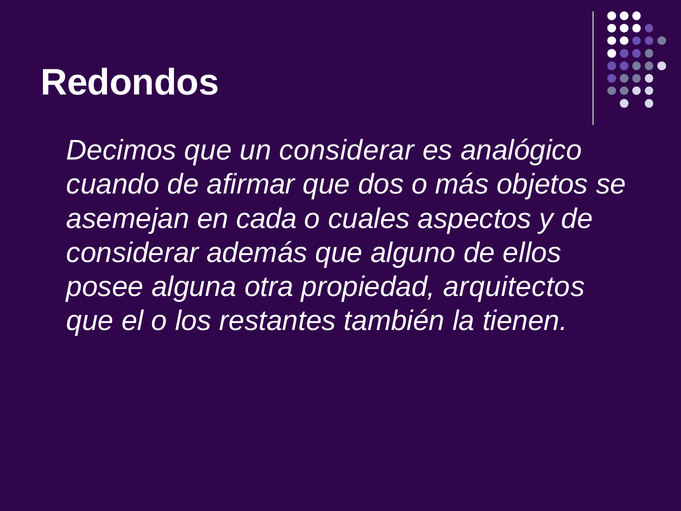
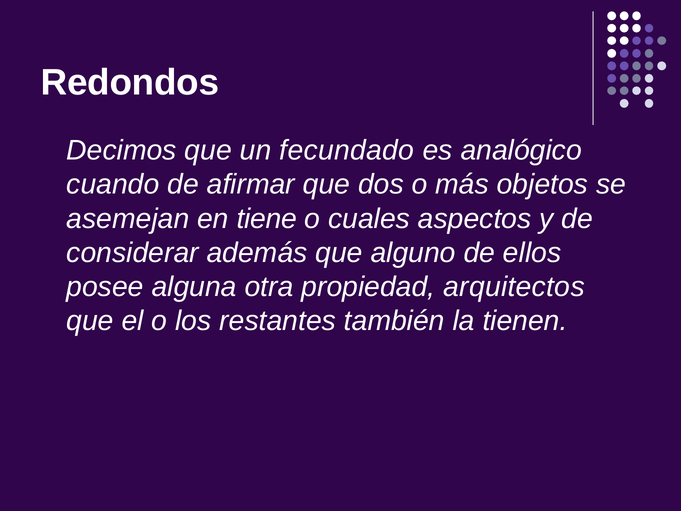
un considerar: considerar -> fecundado
cada: cada -> tiene
